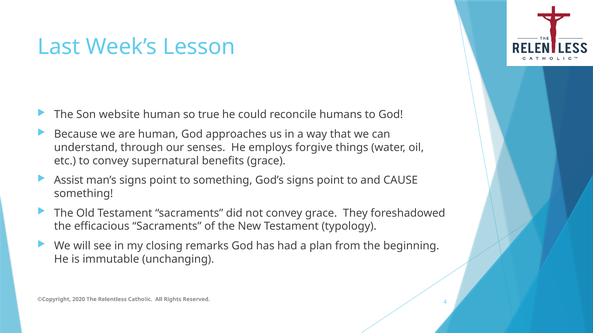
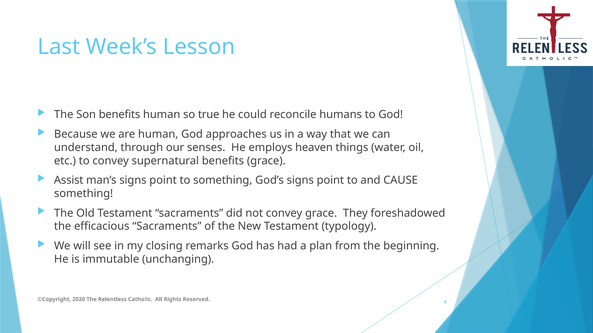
Son website: website -> benefits
forgive: forgive -> heaven
